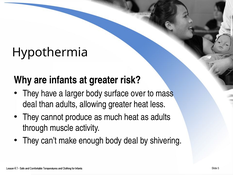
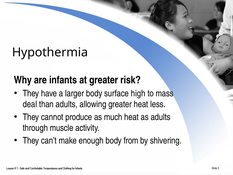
over: over -> high
body deal: deal -> from
